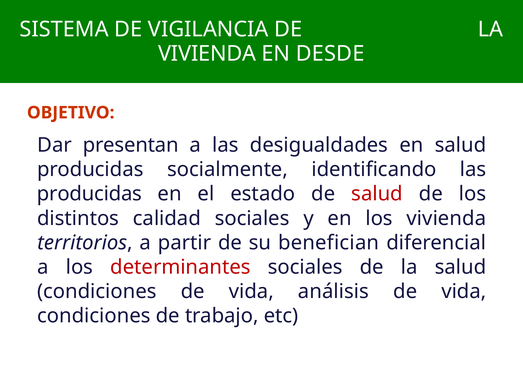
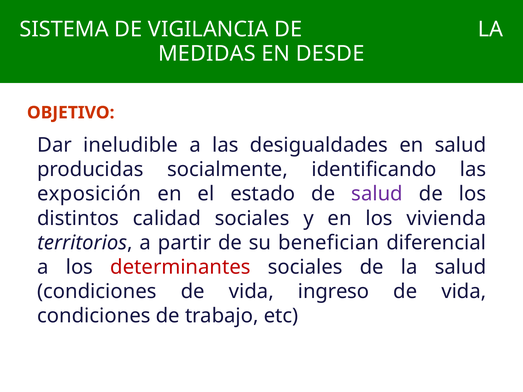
VIVIENDA at (207, 54): VIVIENDA -> MEDIDAS
presentan: presentan -> ineludible
producidas at (89, 194): producidas -> exposición
salud at (377, 194) colour: red -> purple
análisis: análisis -> ingreso
